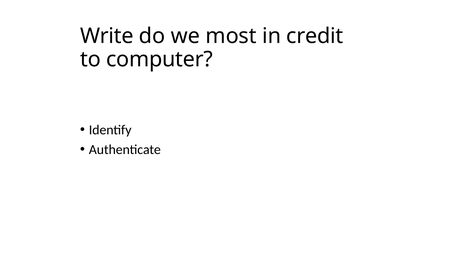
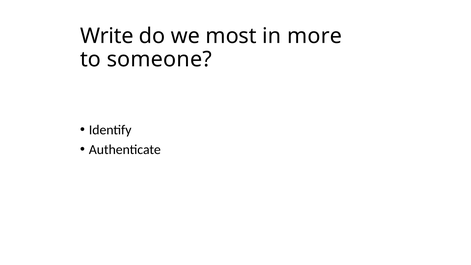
credit: credit -> more
computer: computer -> someone
